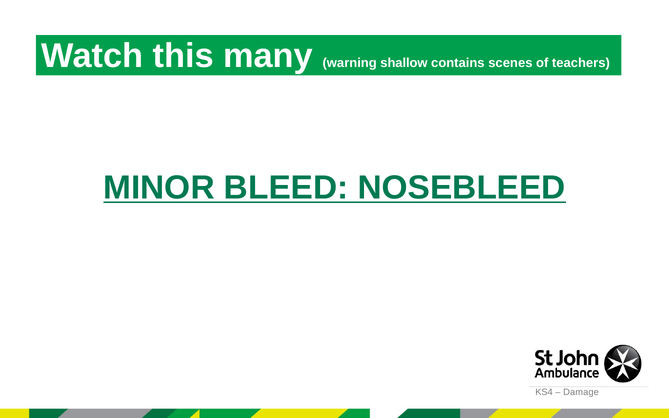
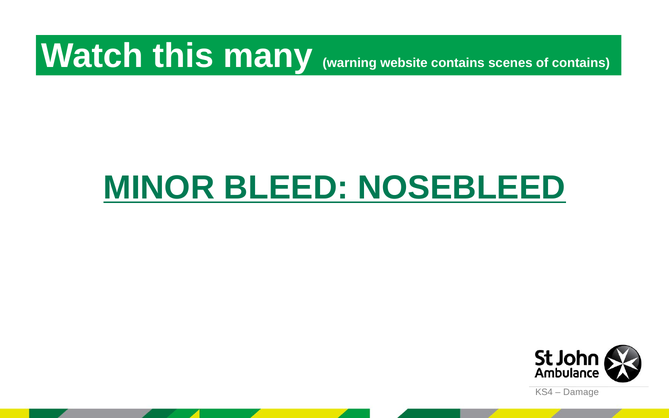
shallow: shallow -> website
of teachers: teachers -> contains
